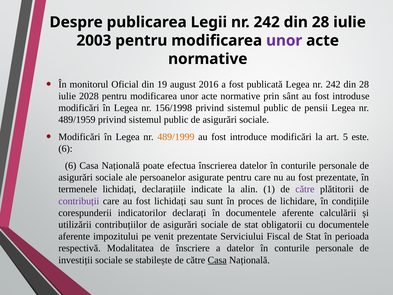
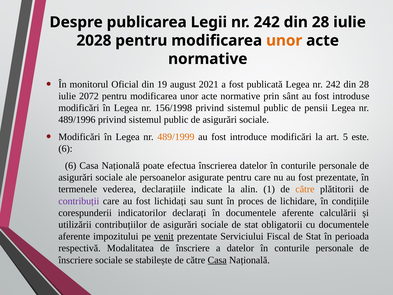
2003: 2003 -> 2028
unor at (284, 41) colour: purple -> orange
2016: 2016 -> 2021
2028: 2028 -> 2072
489/1959: 489/1959 -> 489/1996
termenele lichidați: lichidați -> vederea
către at (305, 189) colour: purple -> orange
venit underline: none -> present
investiții at (76, 260): investiții -> înscriere
